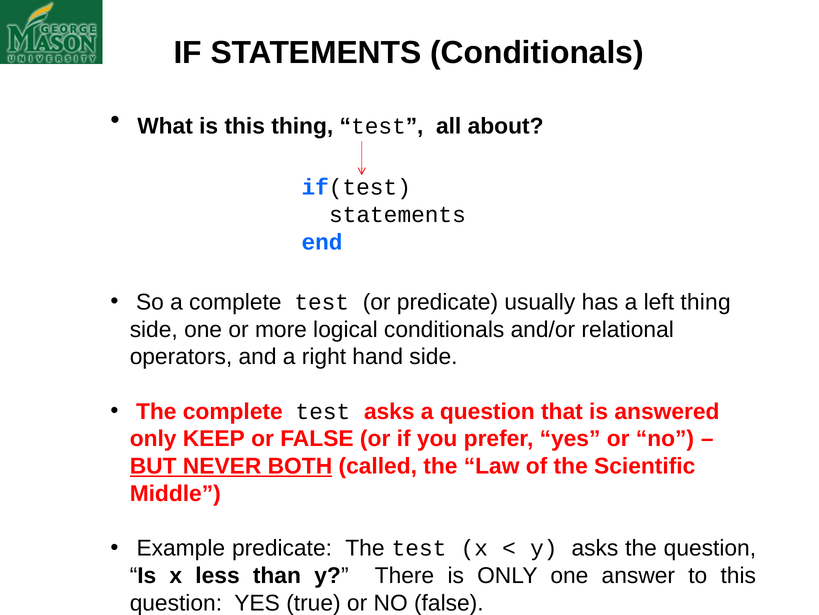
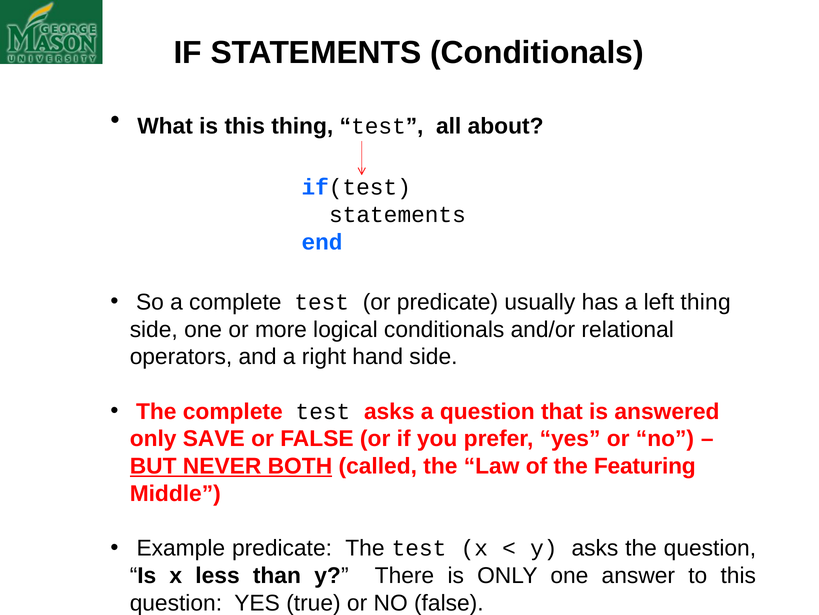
KEEP: KEEP -> SAVE
Scientific: Scientific -> Featuring
